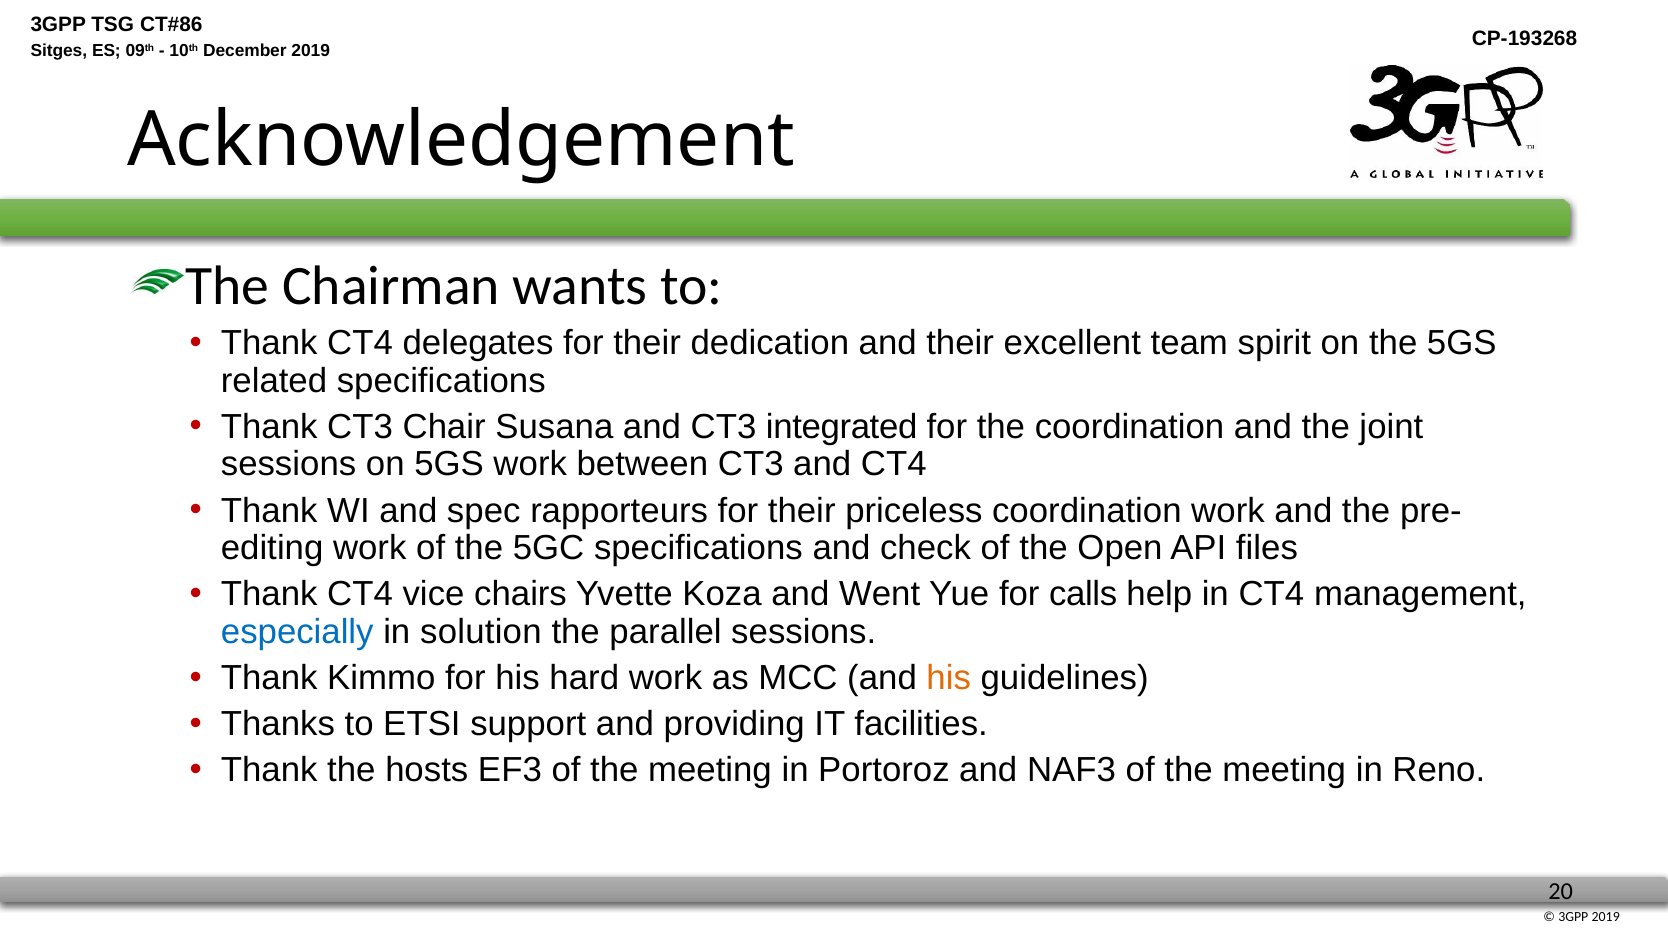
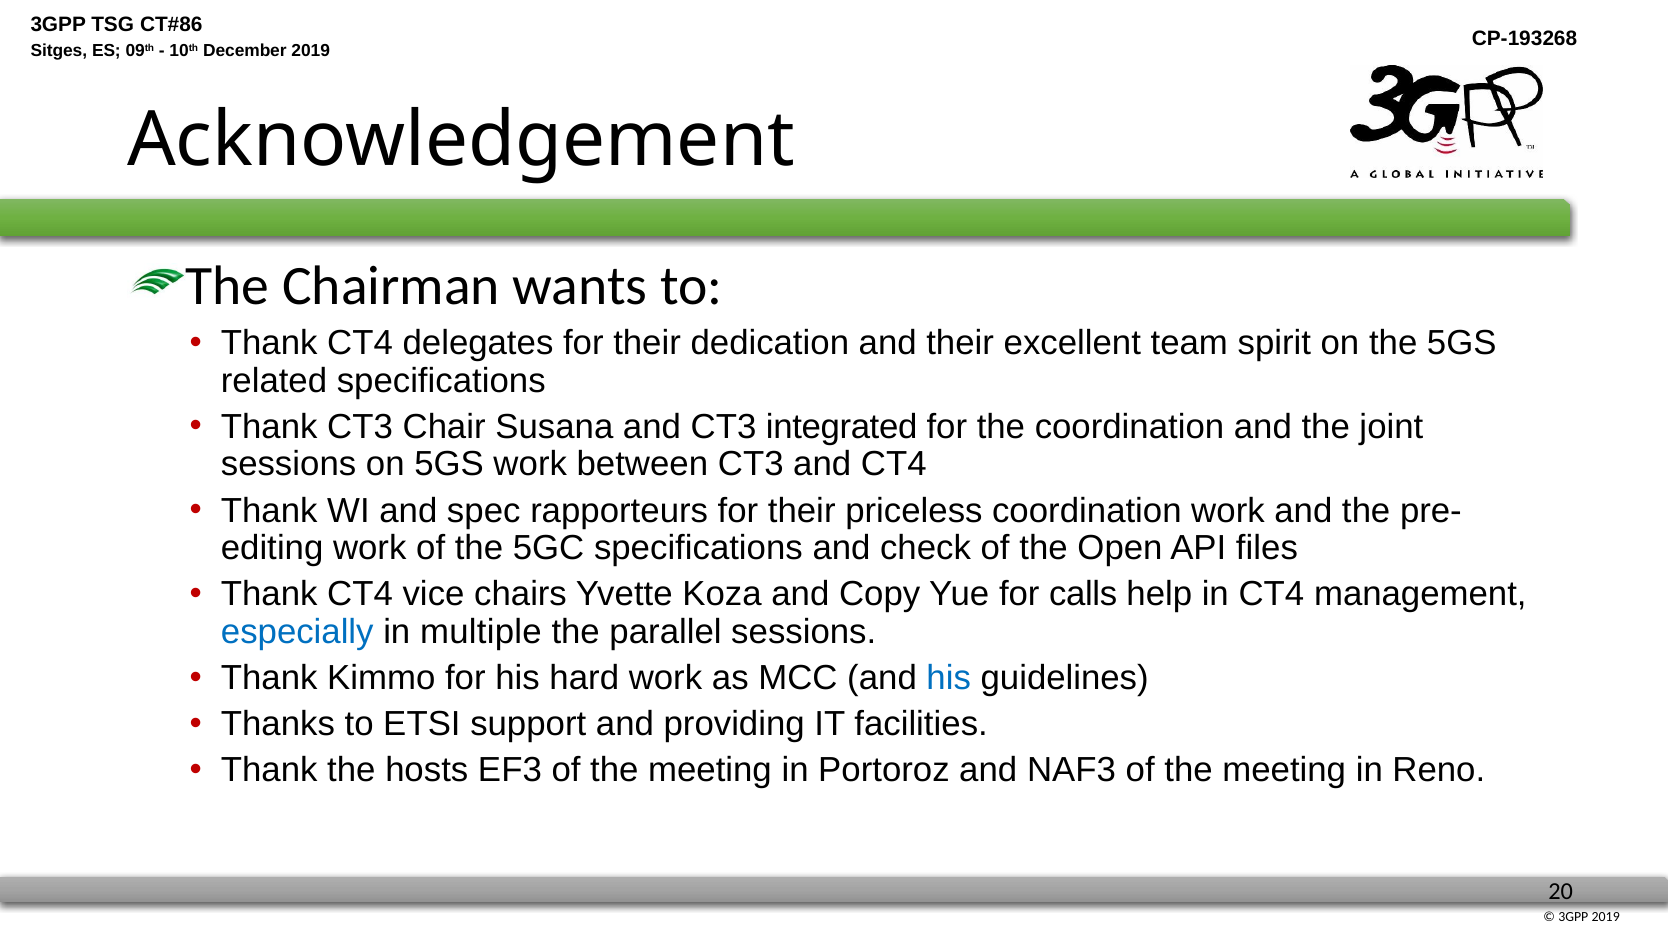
Went: Went -> Copy
solution: solution -> multiple
his at (949, 678) colour: orange -> blue
